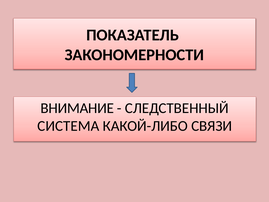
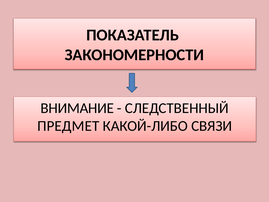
СИСТЕМА: СИСТЕМА -> ПРЕДМЕТ
